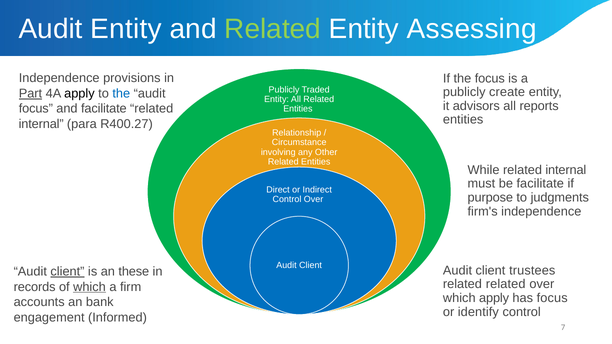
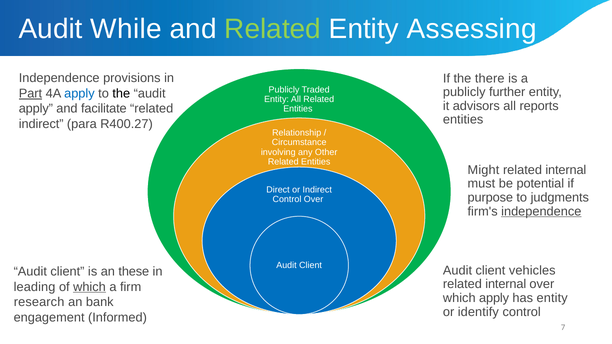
Audit Entity: Entity -> While
the focus: focus -> there
create: create -> further
apply at (79, 94) colour: black -> blue
the at (121, 94) colour: blue -> black
focus at (36, 109): focus -> apply
internal at (41, 124): internal -> indirect
While: While -> Might
be facilitate: facilitate -> potential
independence at (541, 211) underline: none -> present
trustees: trustees -> vehicles
client at (67, 272) underline: present -> none
related at (506, 284): related -> internal
records: records -> leading
has focus: focus -> entity
accounts: accounts -> research
